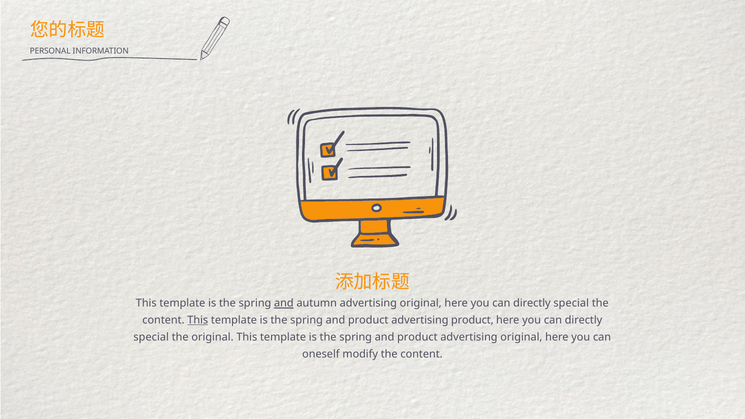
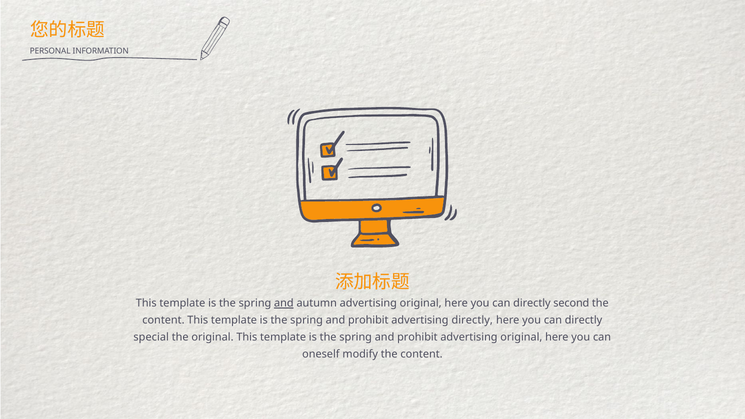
special at (571, 303): special -> second
This at (198, 320) underline: present -> none
product at (368, 320): product -> prohibit
advertising product: product -> directly
product at (417, 337): product -> prohibit
